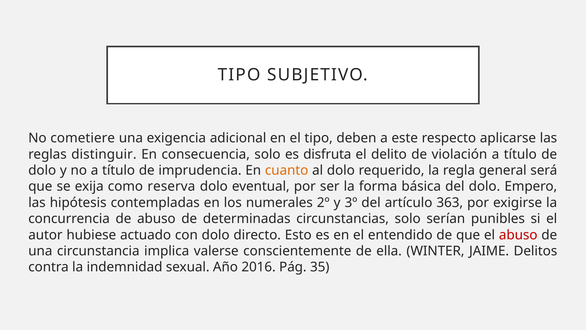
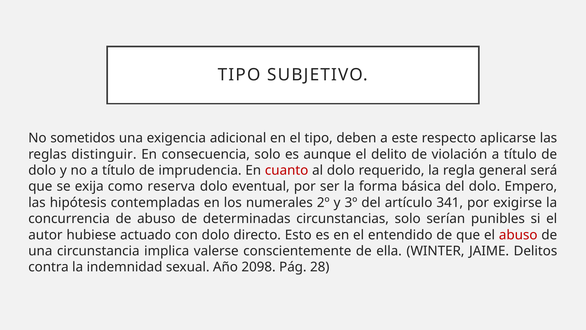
cometiere: cometiere -> sometidos
disfruta: disfruta -> aunque
cuanto colour: orange -> red
363: 363 -> 341
2016: 2016 -> 2098
35: 35 -> 28
